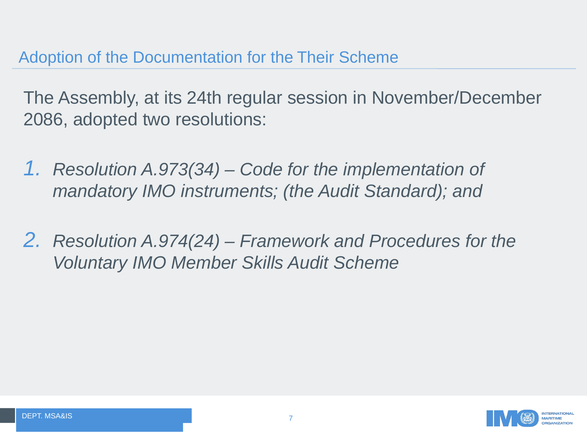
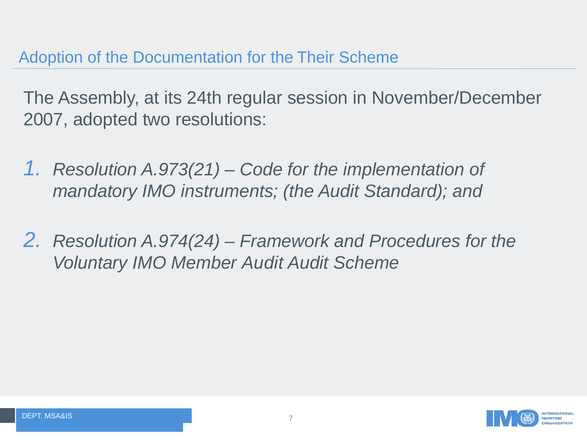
2086: 2086 -> 2007
A.973(34: A.973(34 -> A.973(21
Member Skills: Skills -> Audit
